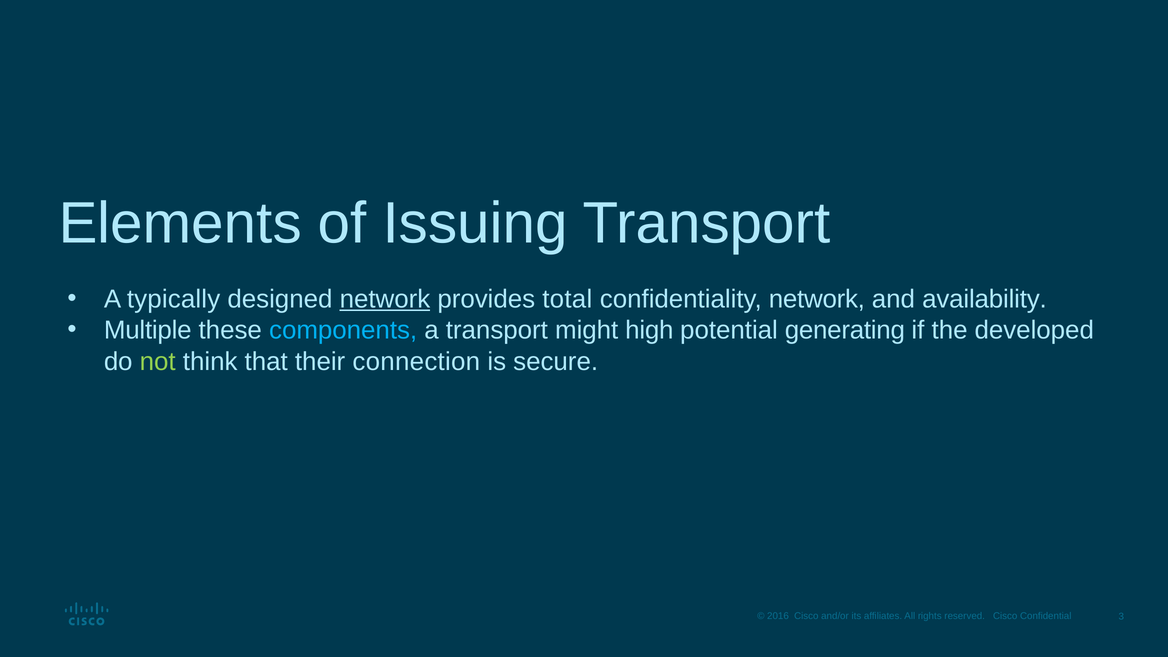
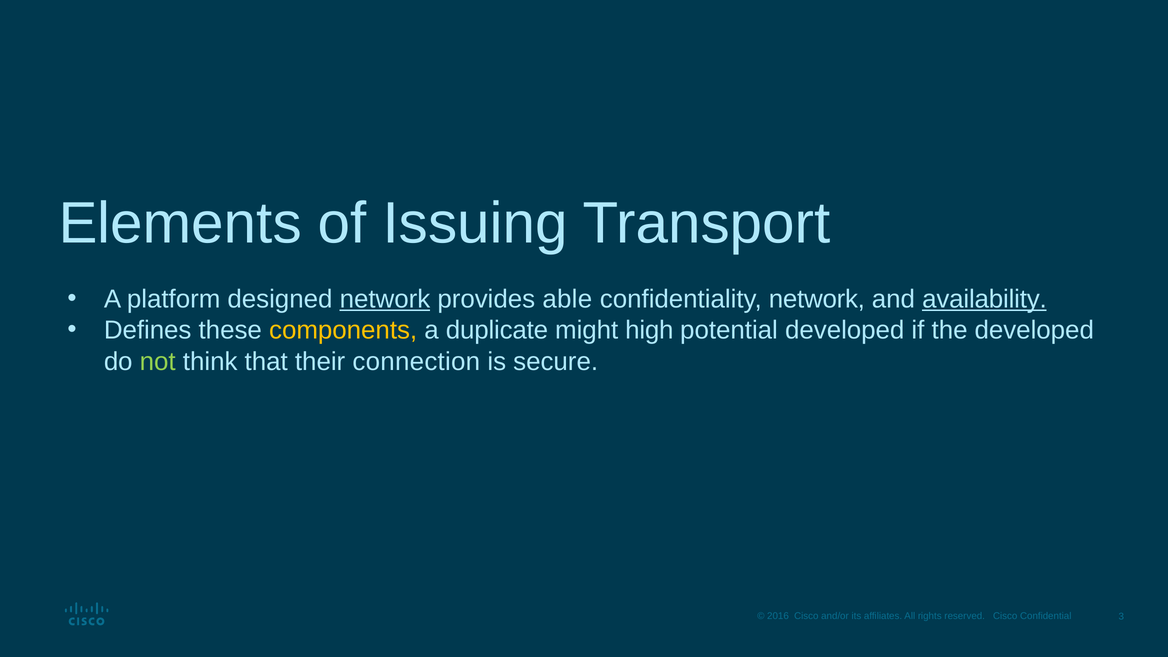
typically: typically -> platform
total: total -> able
availability underline: none -> present
Multiple: Multiple -> Defines
components colour: light blue -> yellow
a transport: transport -> duplicate
potential generating: generating -> developed
